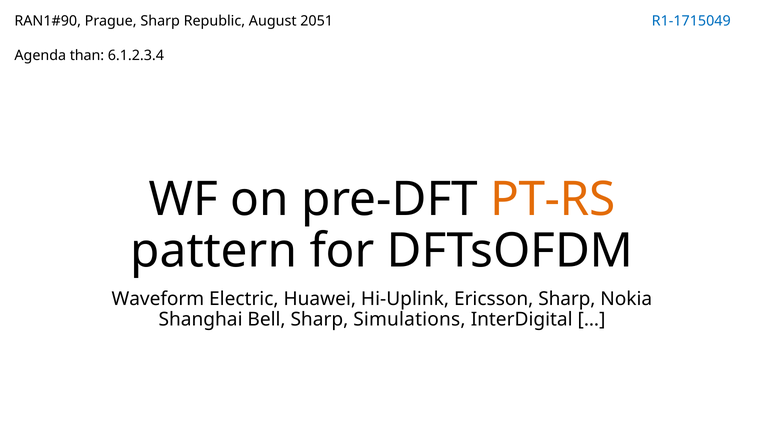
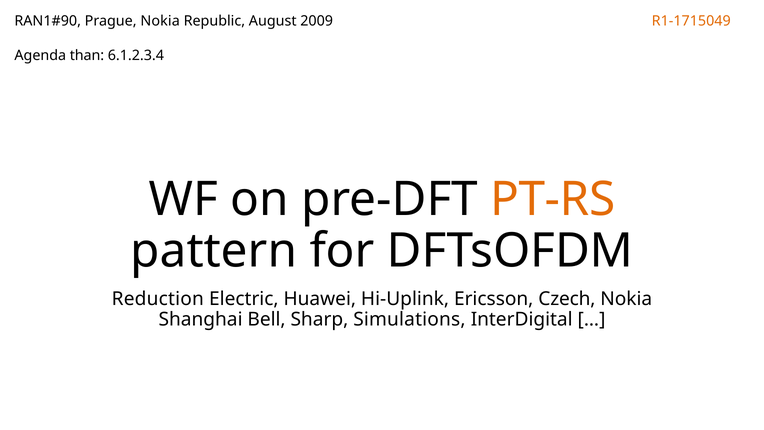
Prague Sharp: Sharp -> Nokia
2051: 2051 -> 2009
R1-1715049 colour: blue -> orange
Waveform: Waveform -> Reduction
Ericsson Sharp: Sharp -> Czech
